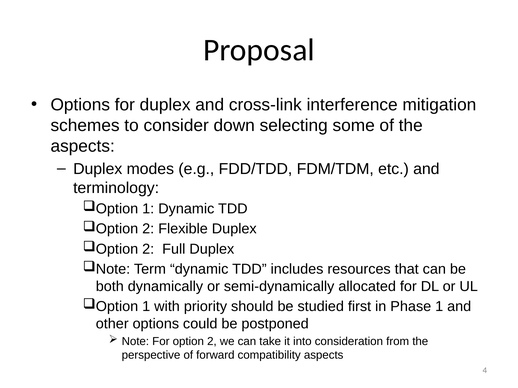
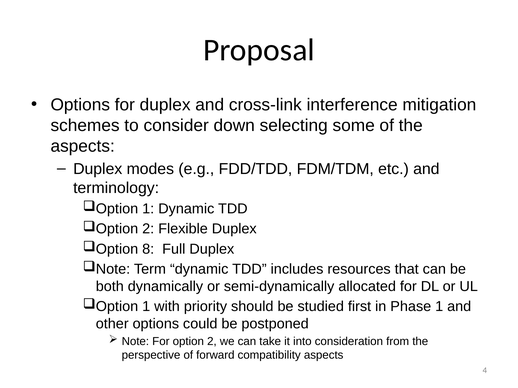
2 at (148, 249): 2 -> 8
